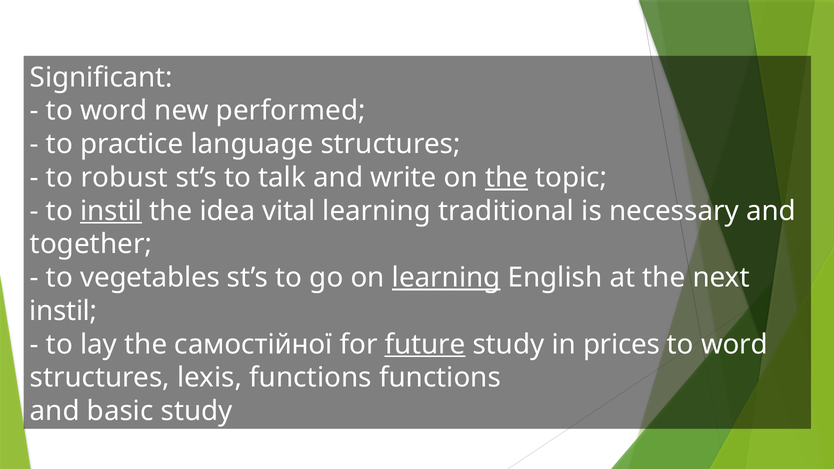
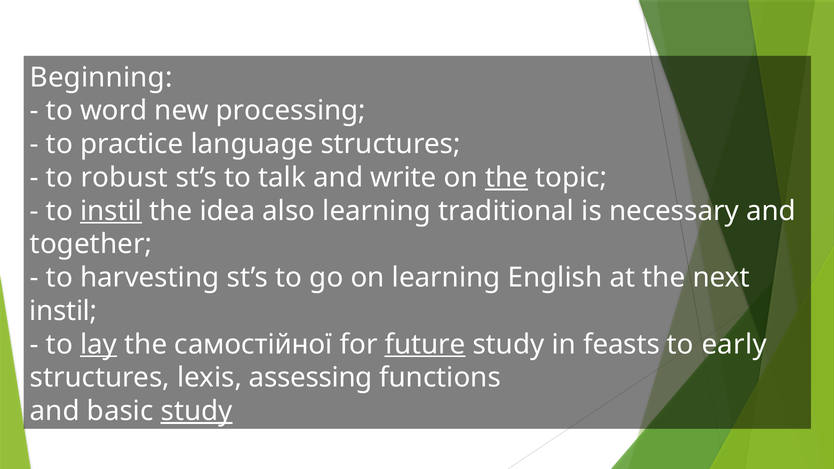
Significant: Significant -> Beginning
performed: performed -> processing
vital: vital -> also
vegetables: vegetables -> harvesting
learning at (446, 278) underline: present -> none
lay underline: none -> present
prices: prices -> feasts
word at (734, 344): word -> early
lexis functions: functions -> assessing
study at (197, 411) underline: none -> present
